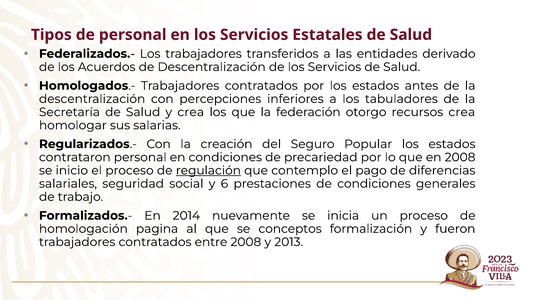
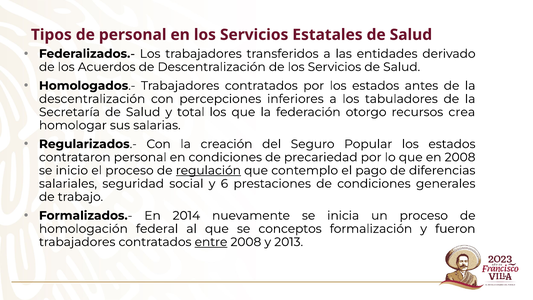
y crea: crea -> total
pagina: pagina -> federal
entre underline: none -> present
